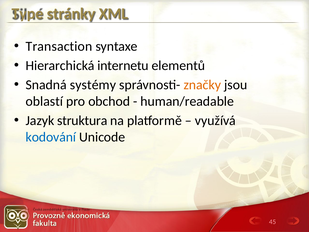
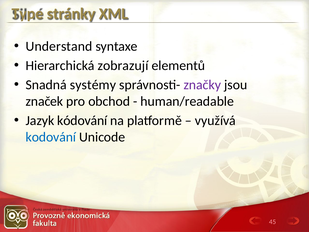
Transaction: Transaction -> Understand
internetu: internetu -> zobrazují
značky colour: orange -> purple
oblastí: oblastí -> značek
struktura: struktura -> kódování
